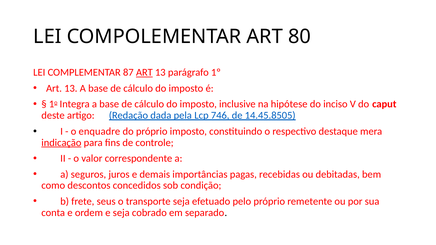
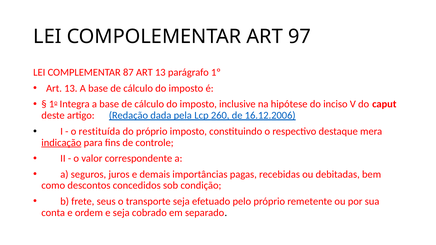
80: 80 -> 97
ART at (144, 72) underline: present -> none
746: 746 -> 260
14.45.8505: 14.45.8505 -> 16.12.2006
enquadre: enquadre -> restituída
